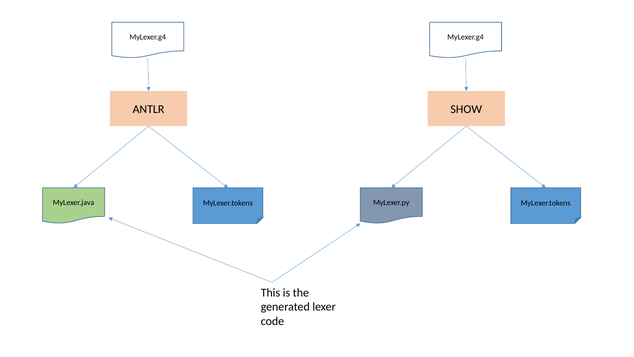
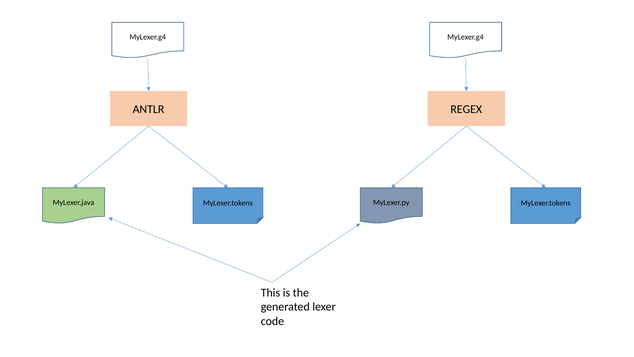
SHOW: SHOW -> REGEX
